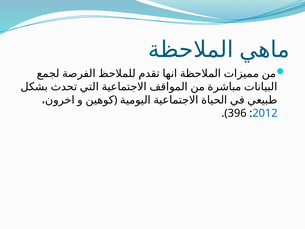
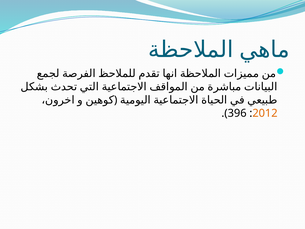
2012 colour: blue -> orange
